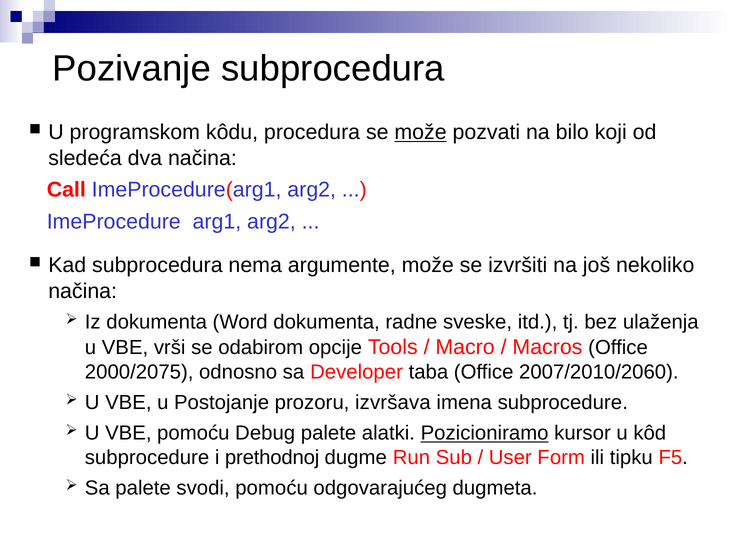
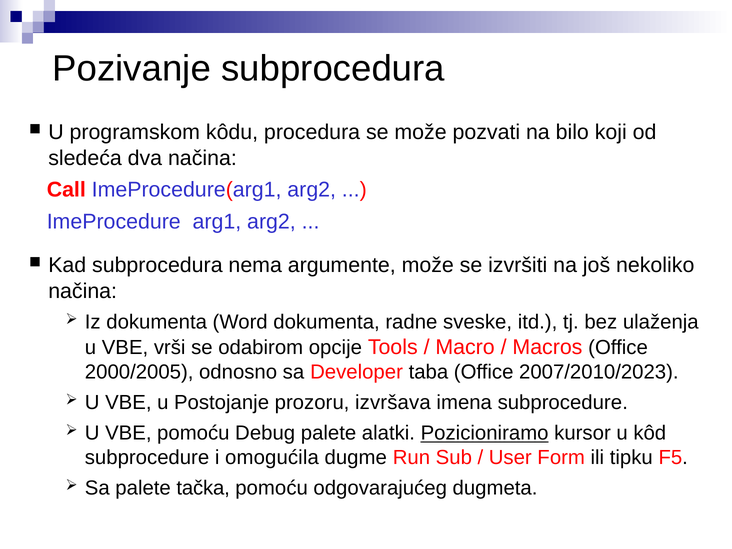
može at (421, 132) underline: present -> none
2000/2075: 2000/2075 -> 2000/2005
2007/2010/2060: 2007/2010/2060 -> 2007/2010/2023
prethodnoj: prethodnoj -> omogućila
svodi: svodi -> tačka
